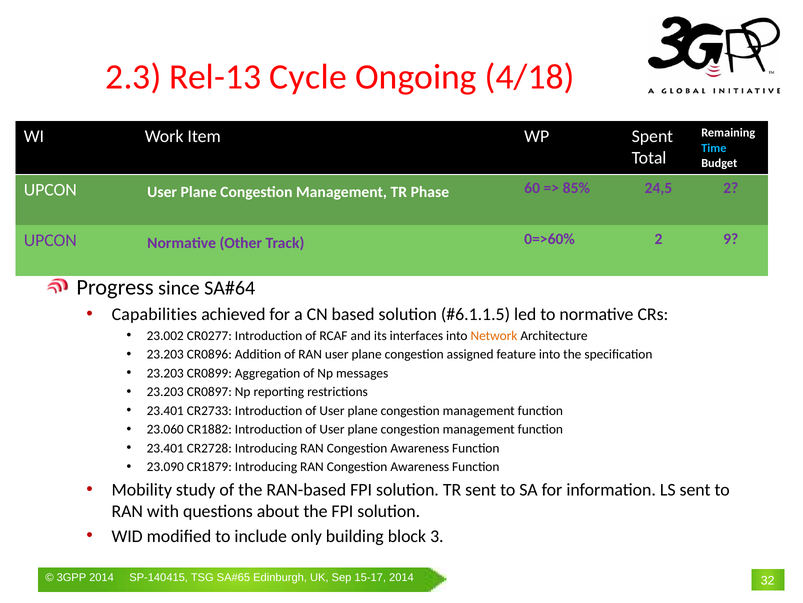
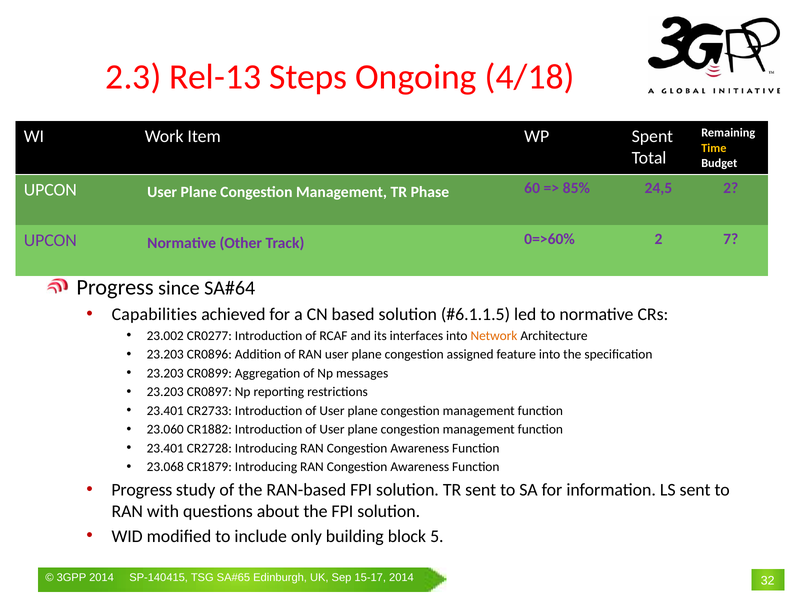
Cycle: Cycle -> Steps
Time colour: light blue -> yellow
9: 9 -> 7
23.090: 23.090 -> 23.068
Mobility at (142, 489): Mobility -> Progress
3: 3 -> 5
